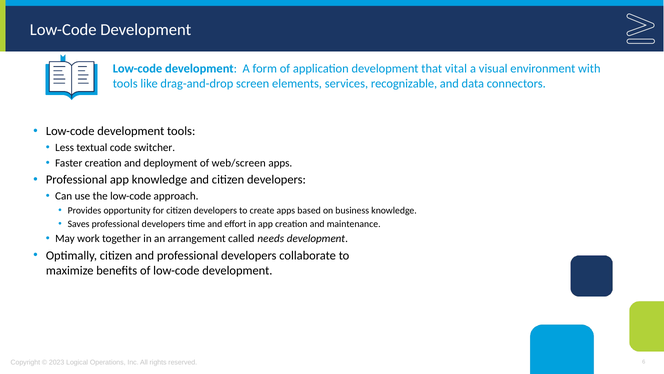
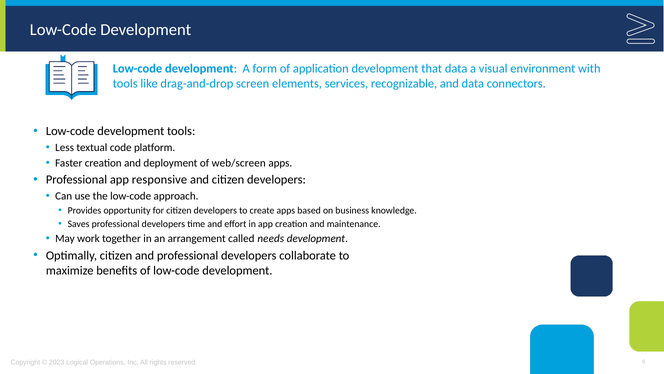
that vital: vital -> data
switcher: switcher -> platform
app knowledge: knowledge -> responsive
